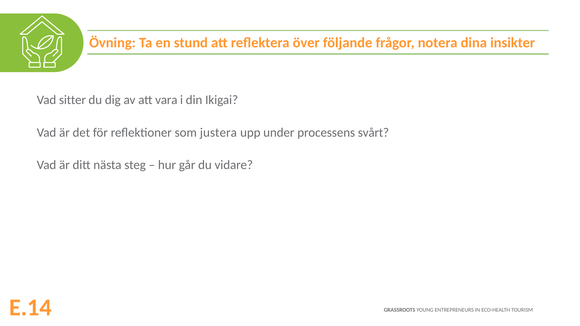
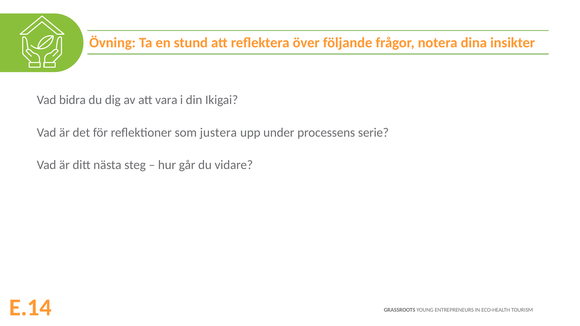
sitter: sitter -> bidra
svårt: svårt -> serie
